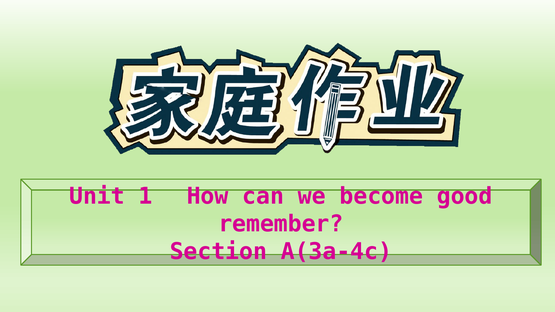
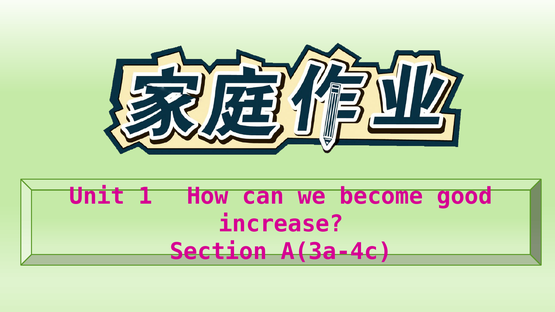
remember: remember -> increase
